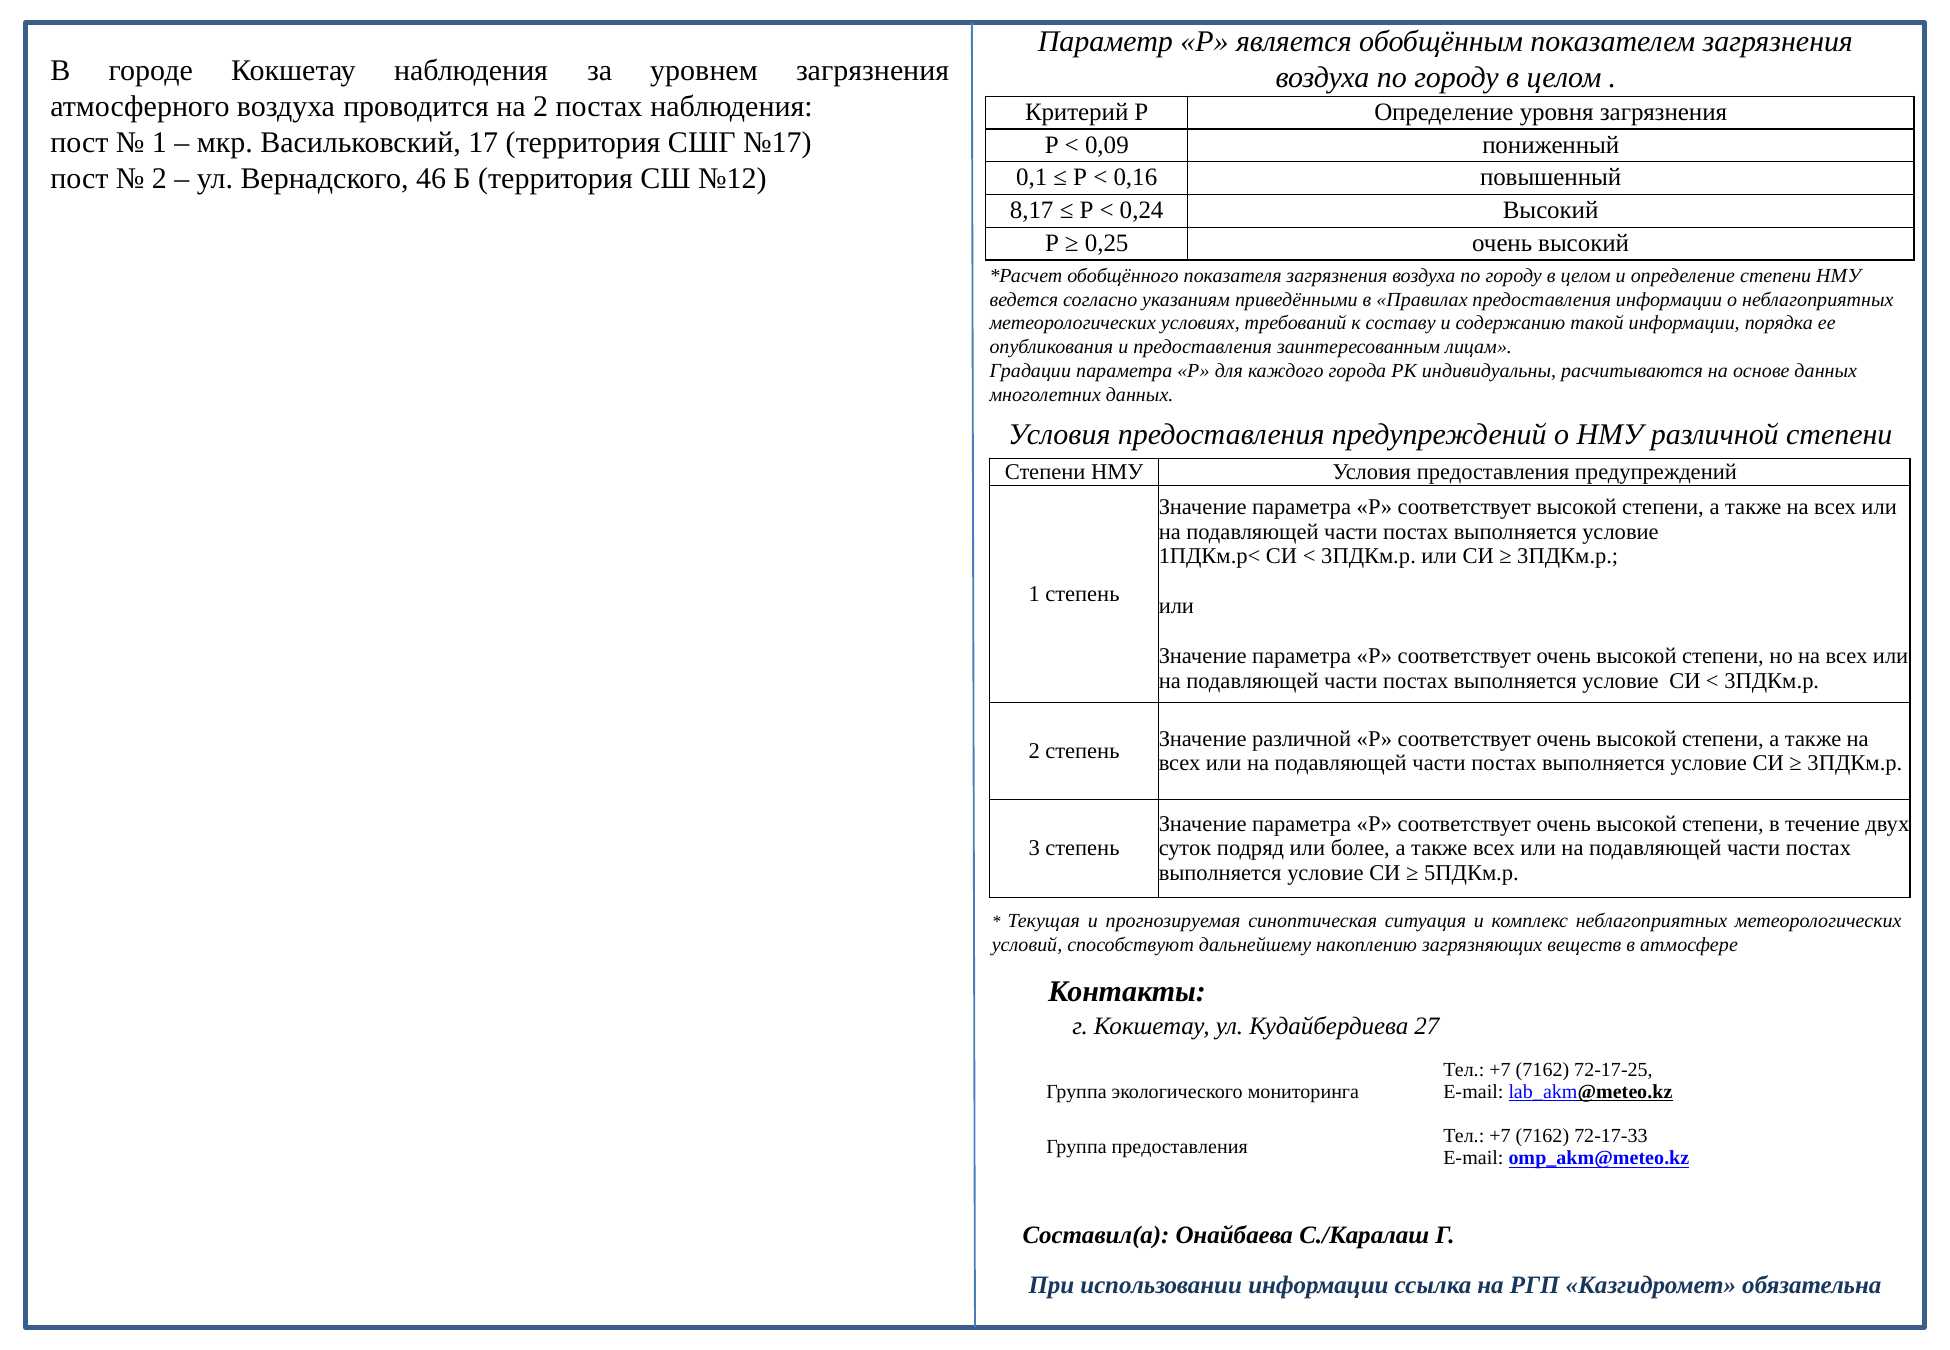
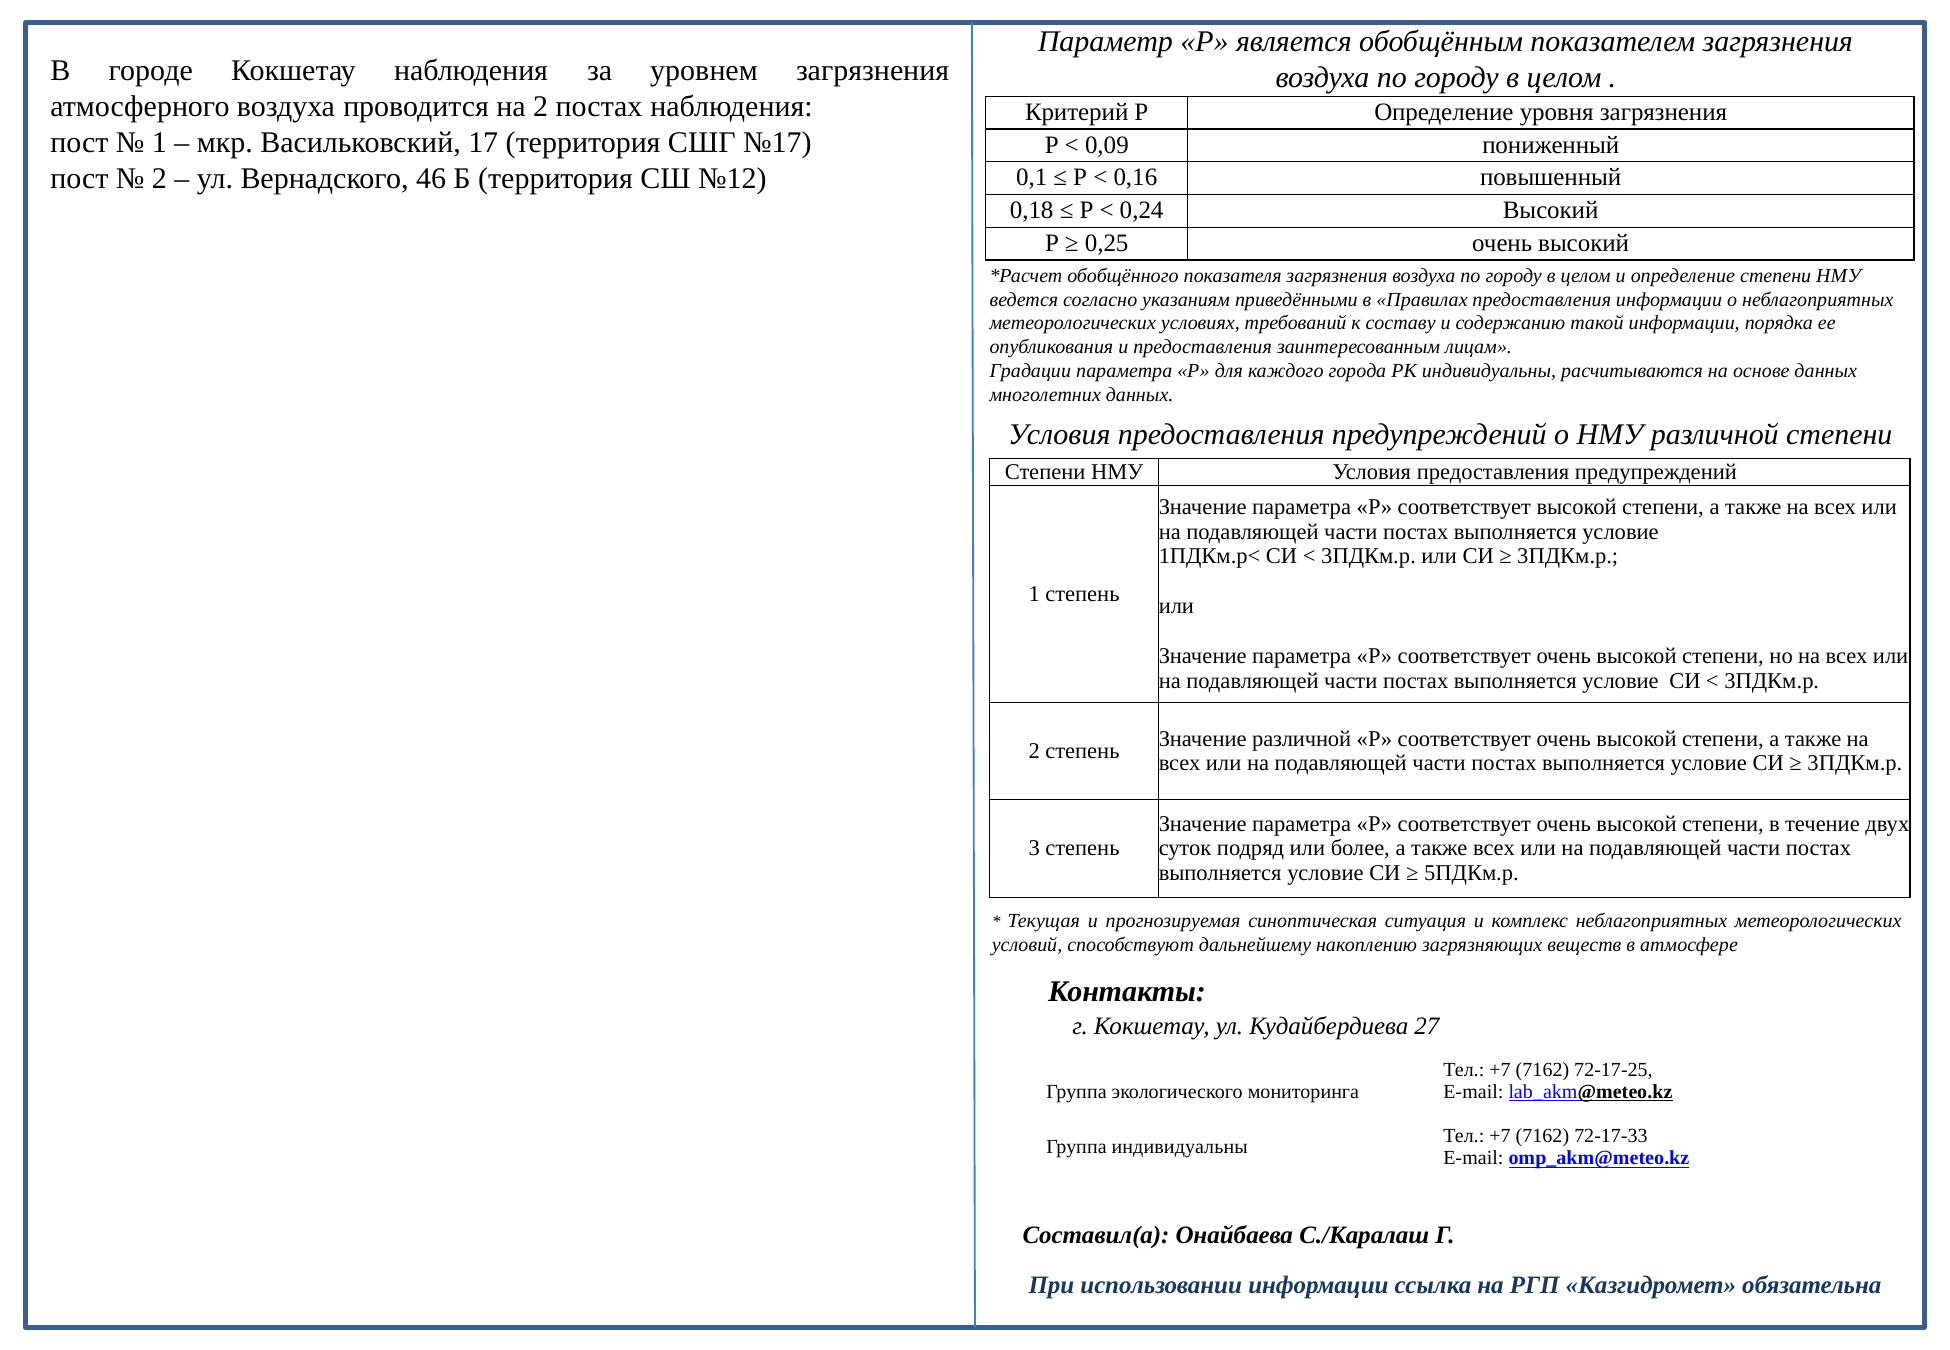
8,17: 8,17 -> 0,18
Группа предоставления: предоставления -> индивидуальны
